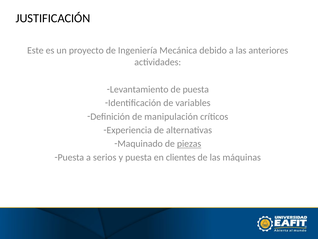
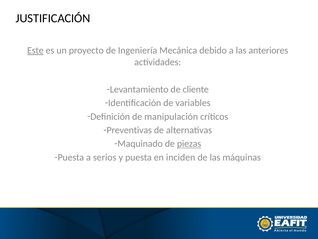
Este underline: none -> present
de puesta: puesta -> cliente
Experiencia: Experiencia -> Preventivas
clientes: clientes -> inciden
